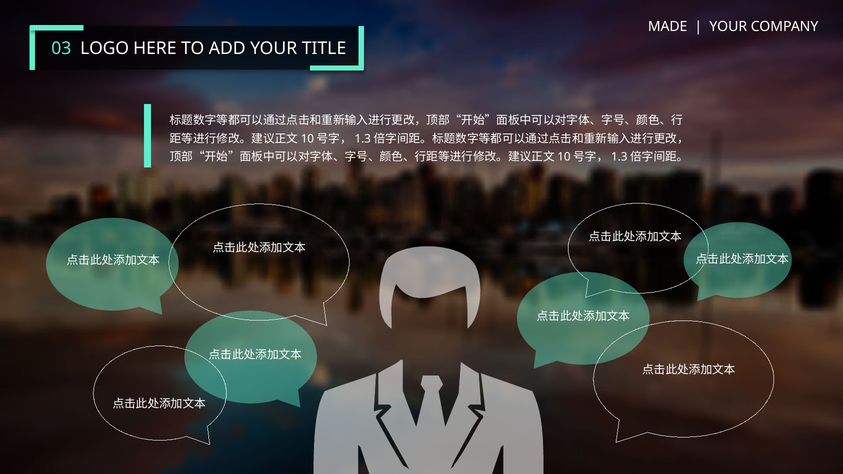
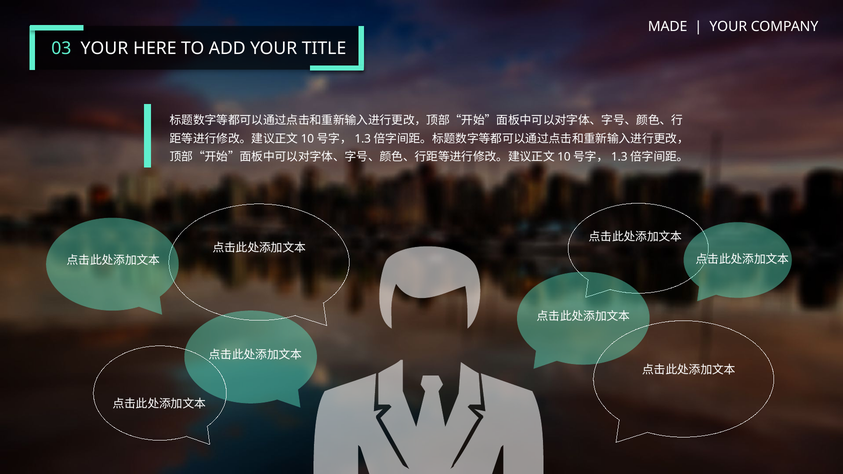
03 LOGO: LOGO -> YOUR
